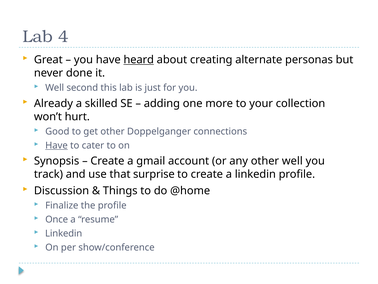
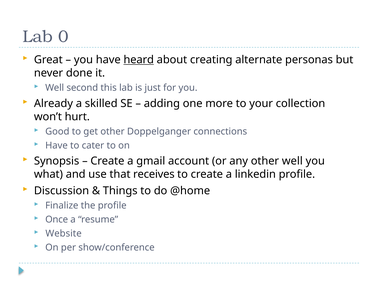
4: 4 -> 0
Have at (57, 145) underline: present -> none
track: track -> what
surprise: surprise -> receives
Linkedin at (64, 233): Linkedin -> Website
